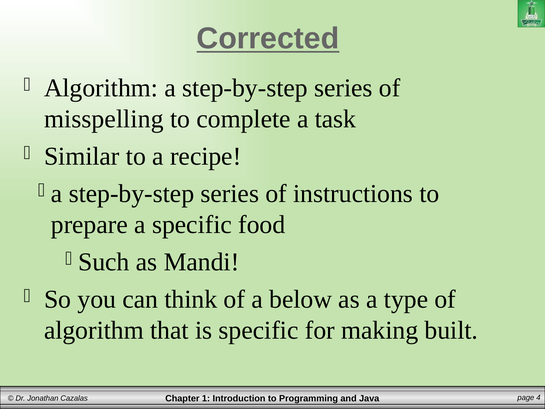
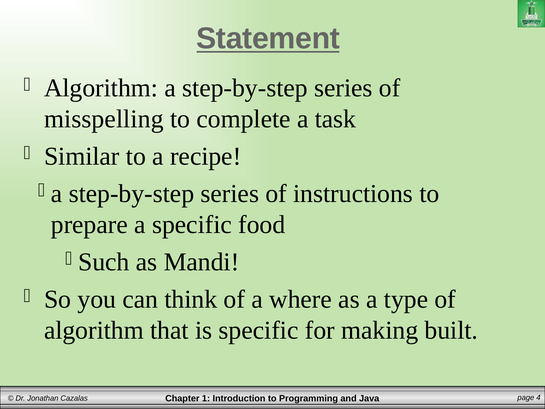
Corrected: Corrected -> Statement
below: below -> where
